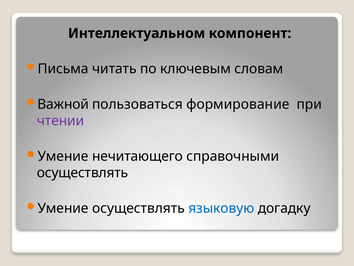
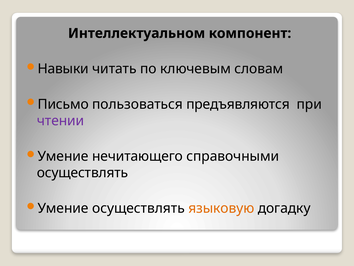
Письма: Письма -> Навыки
Важной: Важной -> Письмо
формирование: формирование -> предъявляются
языковую colour: blue -> orange
